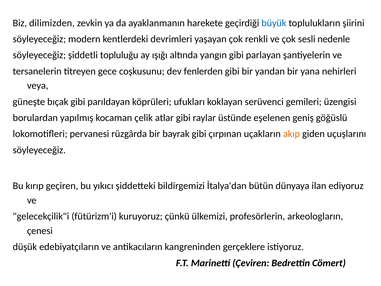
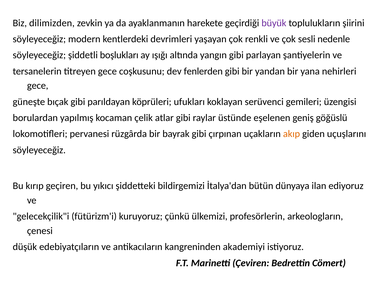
büyük colour: blue -> purple
topluluğu: topluluğu -> boşlukları
veya at (38, 86): veya -> gece
gerçeklere: gerçeklere -> akademiyi
